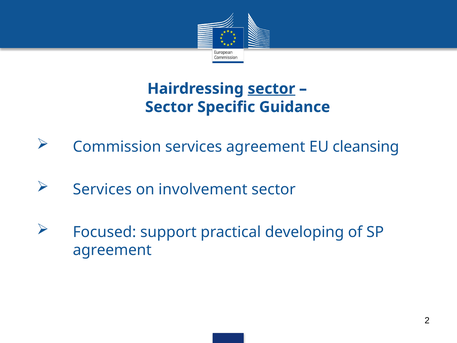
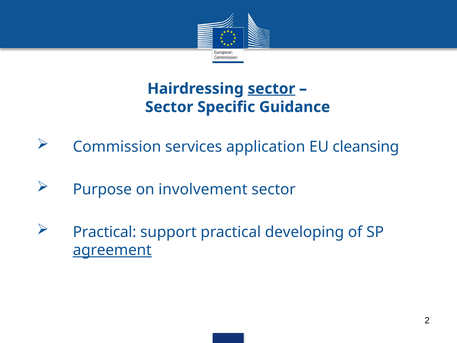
services agreement: agreement -> application
Services at (102, 189): Services -> Purpose
Focused at (104, 232): Focused -> Practical
agreement at (112, 250) underline: none -> present
